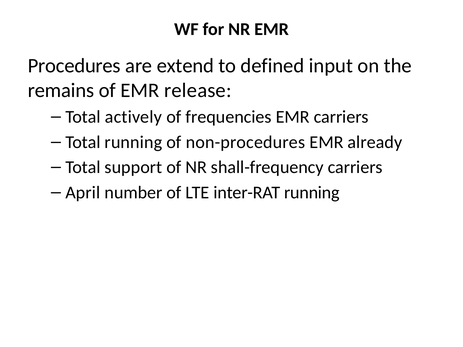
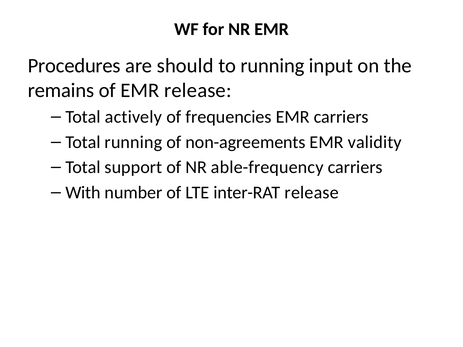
extend: extend -> should
to defined: defined -> running
non-procedures: non-procedures -> non-agreements
already: already -> validity
shall-frequency: shall-frequency -> able-frequency
April: April -> With
inter-RAT running: running -> release
